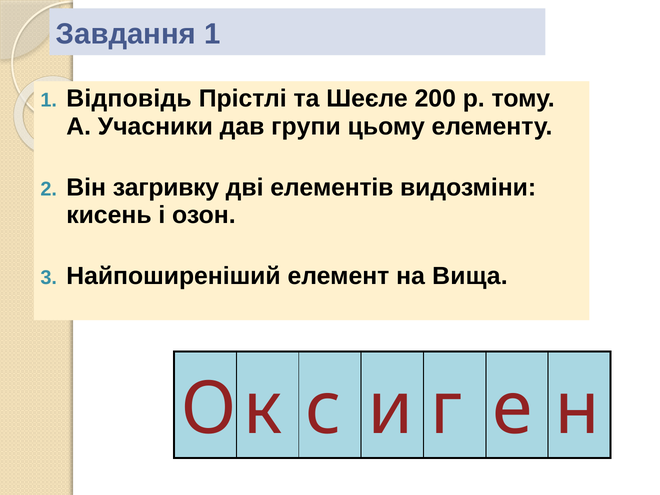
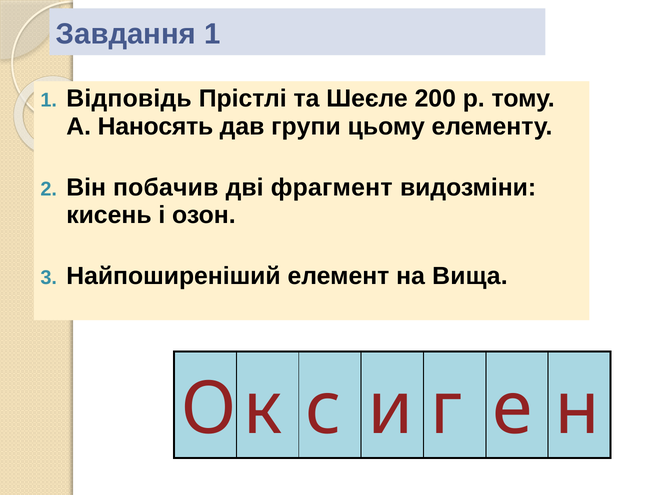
Учасники: Учасники -> Наносять
загривку: загривку -> побачив
елементів: елементів -> фрагмент
